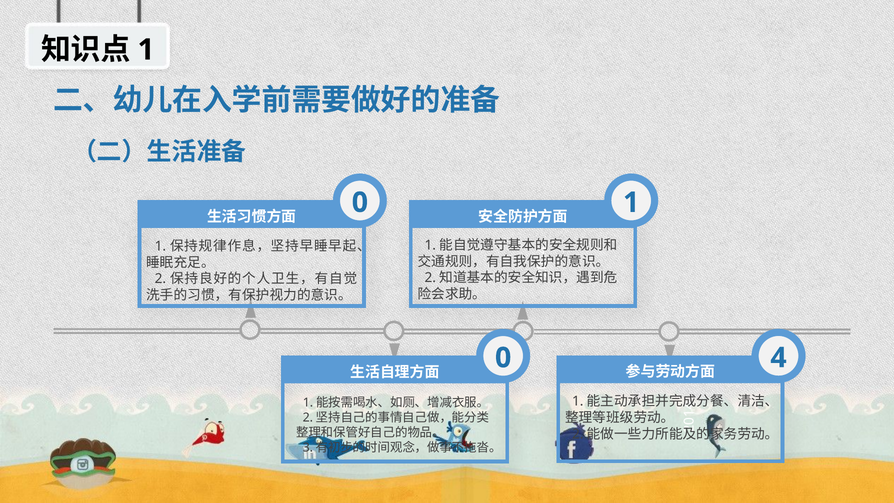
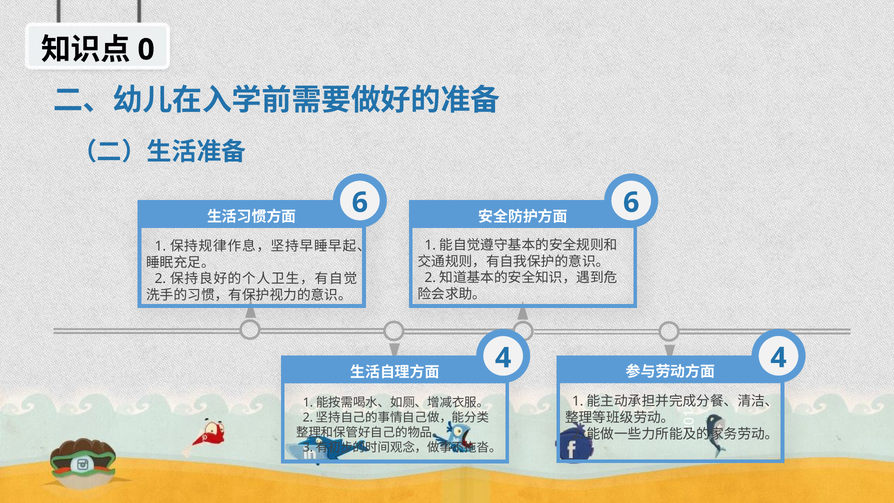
1 at (146, 50): 1 -> 0
1 at (631, 202): 1 -> 6
0 at (360, 203): 0 -> 6
0 at (503, 358): 0 -> 4
